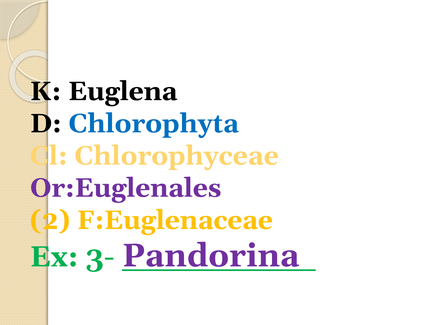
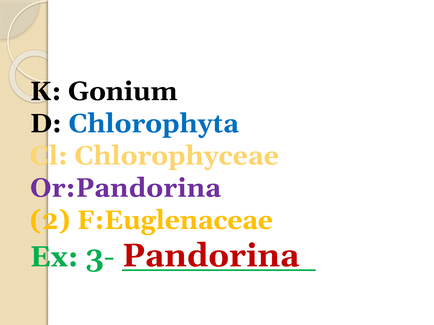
Euglena: Euglena -> Gonium
Or:Euglenales: Or:Euglenales -> Or:Pandorina
Pandorina colour: purple -> red
